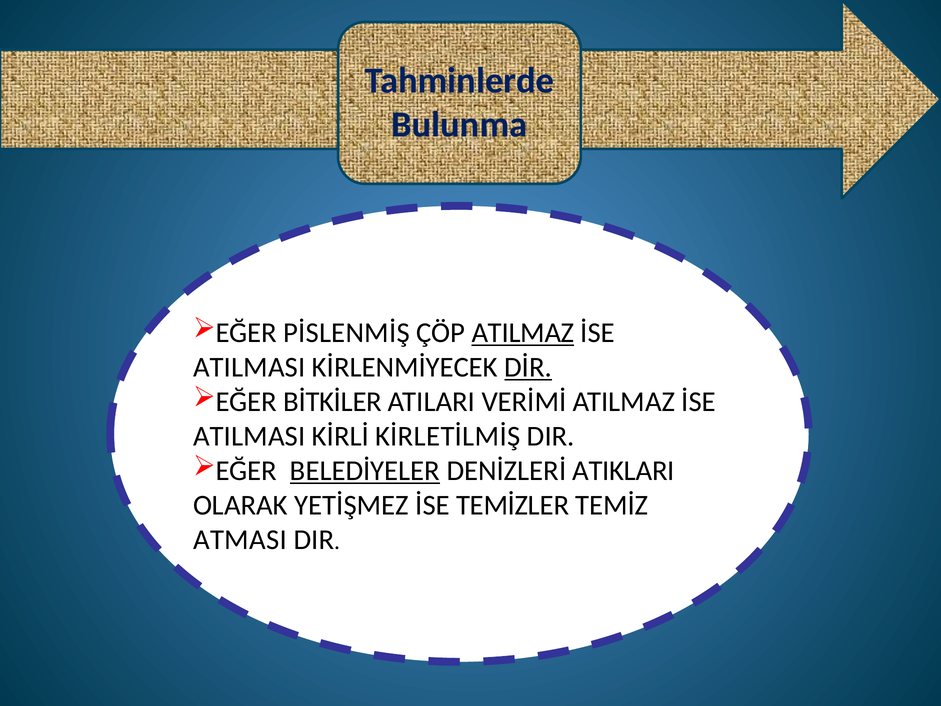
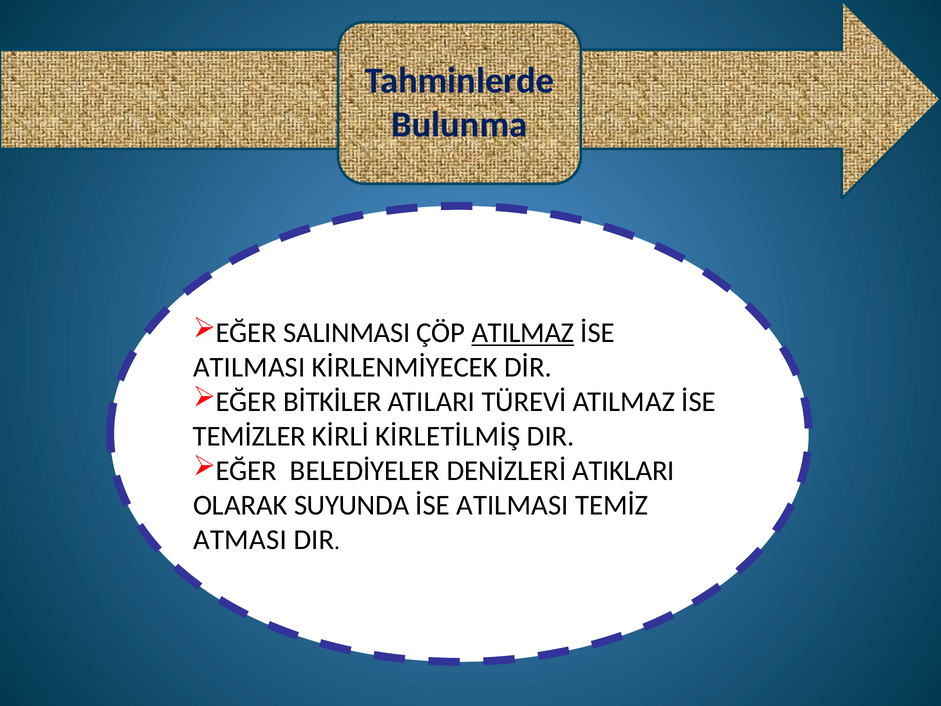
PİSLENMİŞ: PİSLENMİŞ -> SALINMASI
DİR underline: present -> none
VERİMİ: VERİMİ -> TÜREVİ
ATILMASI at (249, 436): ATILMASI -> TEMİZLER
BELEDİYELER underline: present -> none
YETİŞMEZ: YETİŞMEZ -> SUYUNDA
TEMİZLER at (513, 505): TEMİZLER -> ATILMASI
